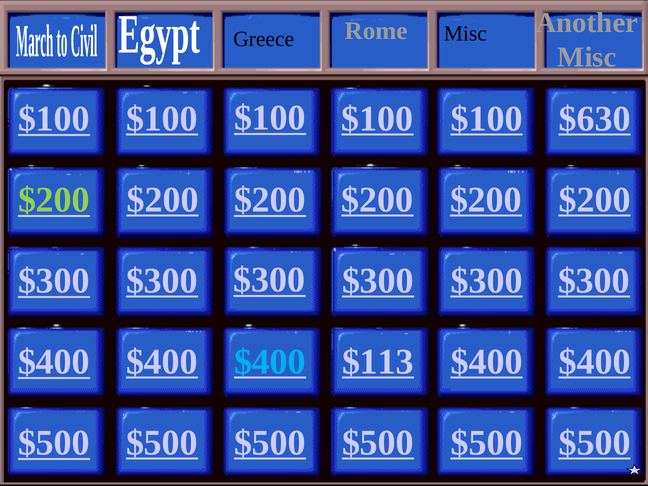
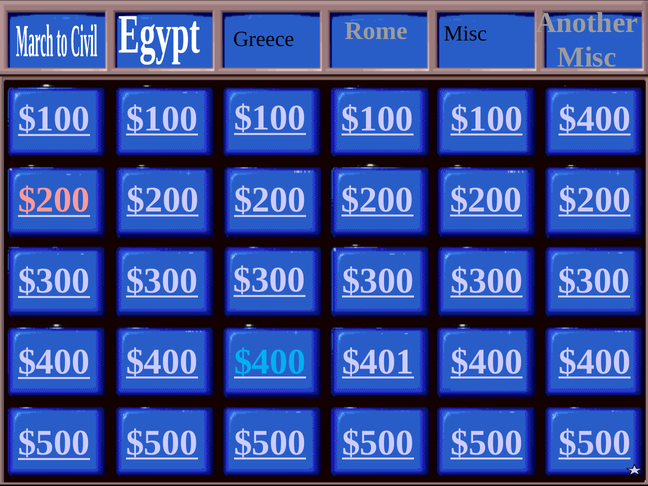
$630 at (595, 119): $630 -> $400
$200 at (54, 200) colour: light green -> pink
$113: $113 -> $401
